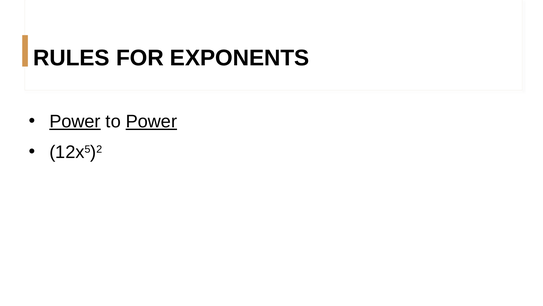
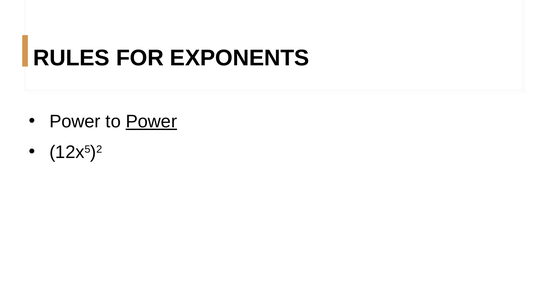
Power at (75, 121) underline: present -> none
